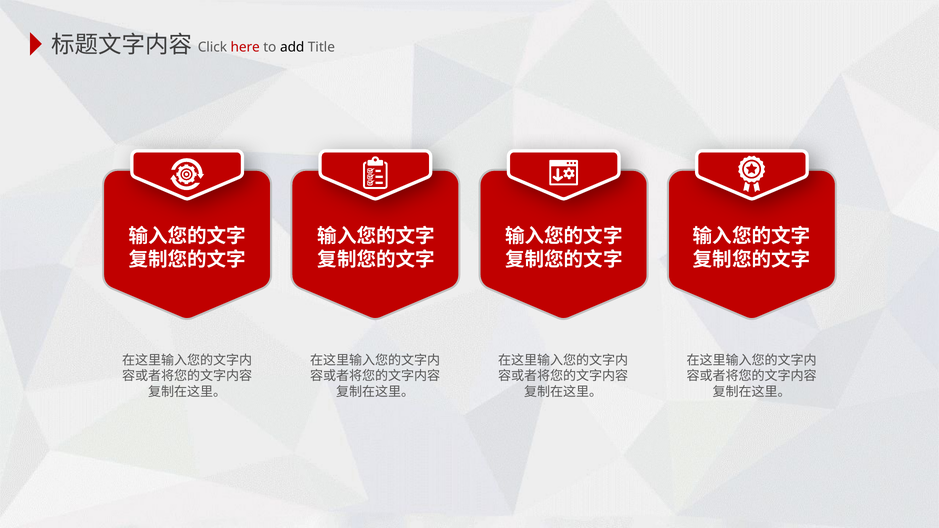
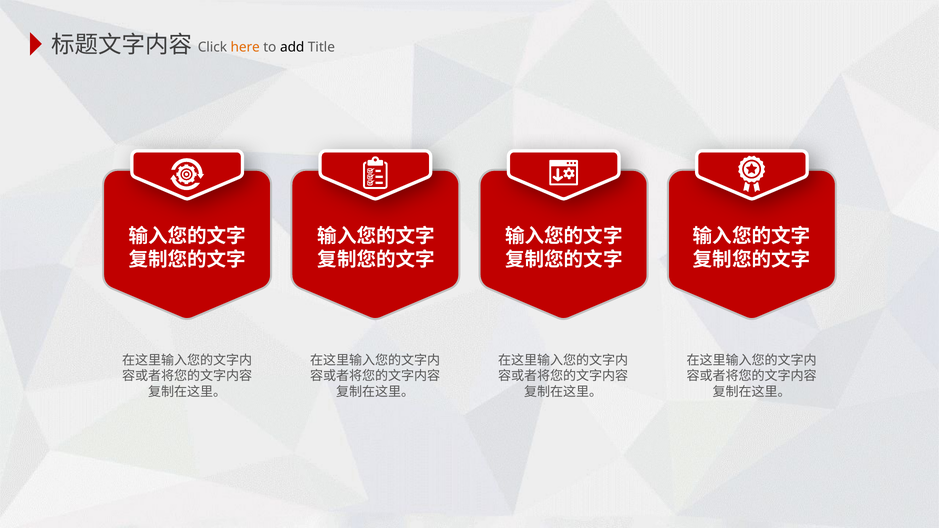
here colour: red -> orange
